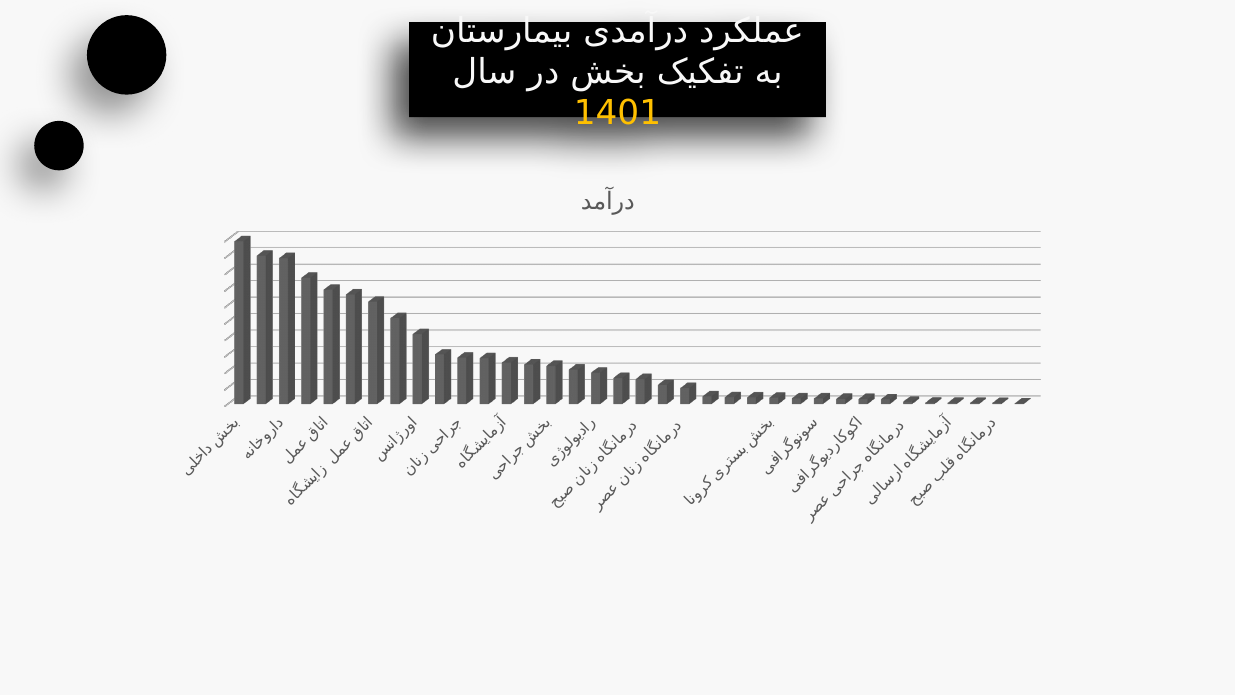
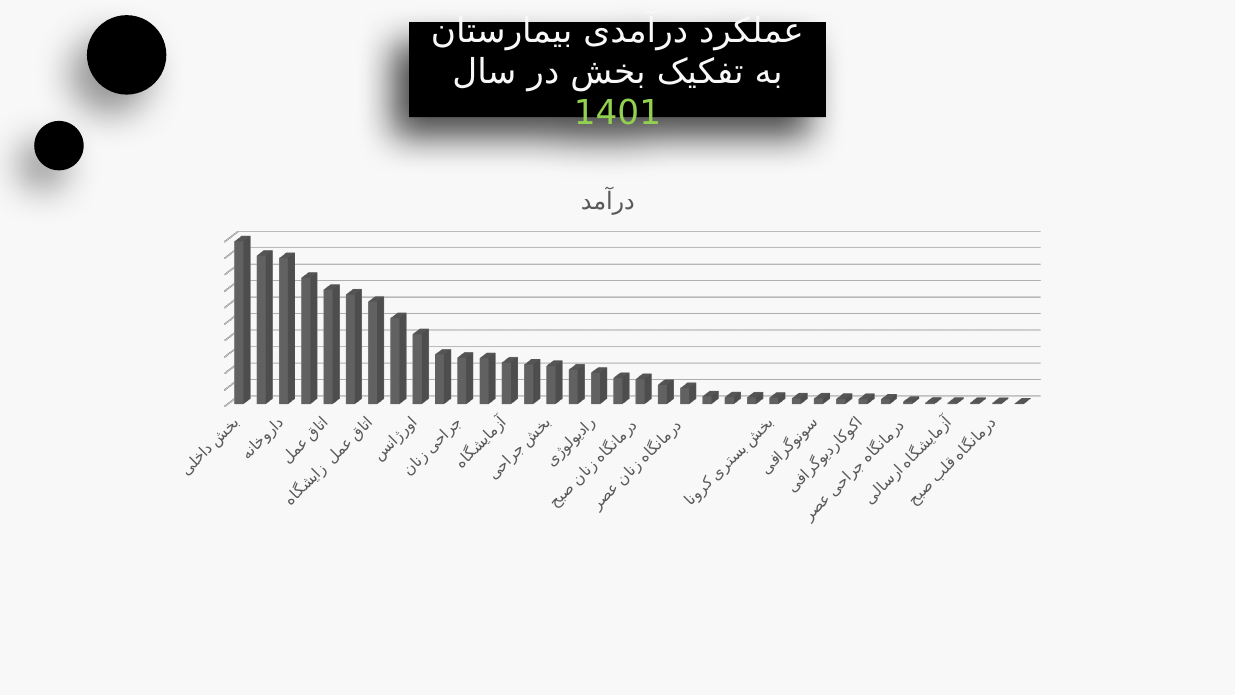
1401 colour: yellow -> light green
